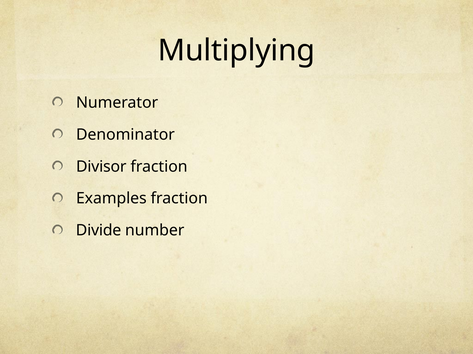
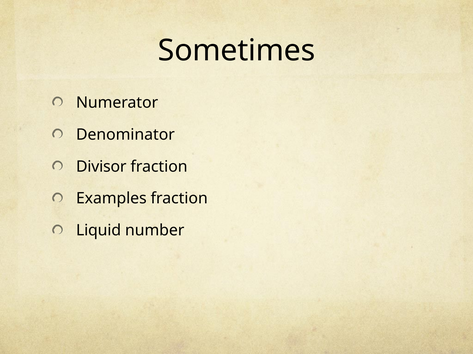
Multiplying: Multiplying -> Sometimes
Divide: Divide -> Liquid
